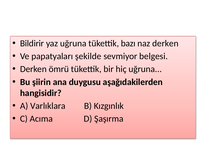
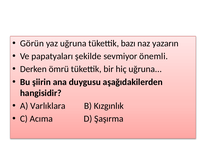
Bildirir: Bildirir -> Görün
naz derken: derken -> yazarın
belgesi: belgesi -> önemli
